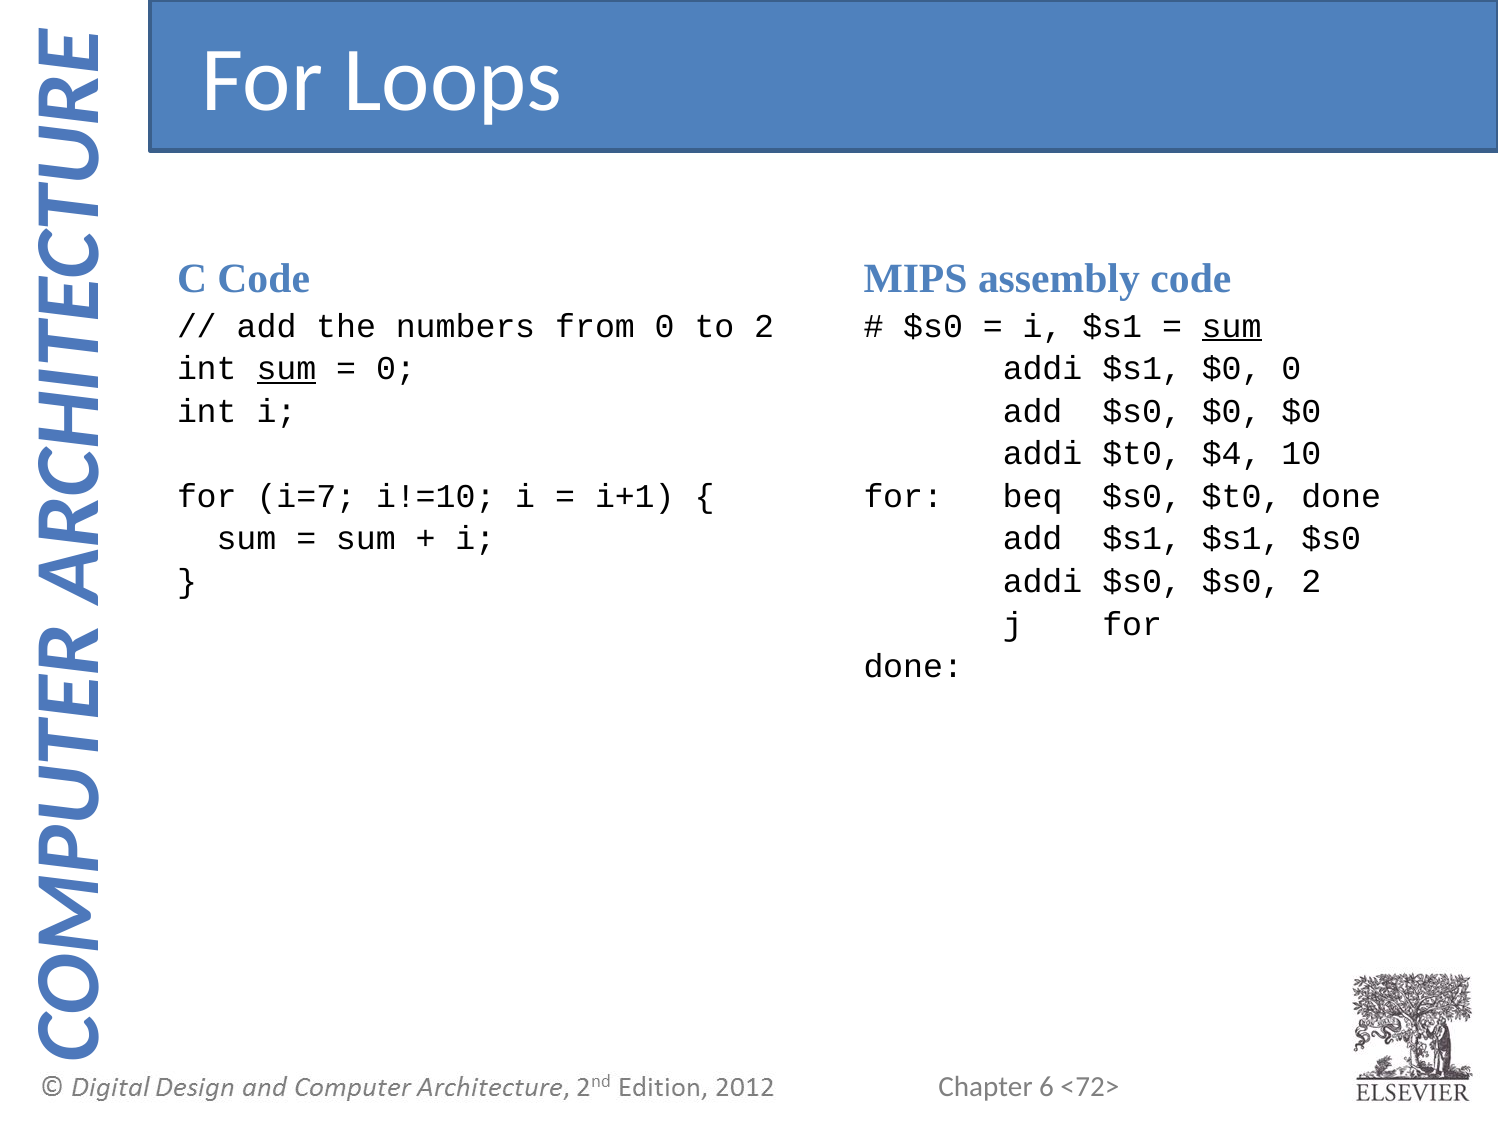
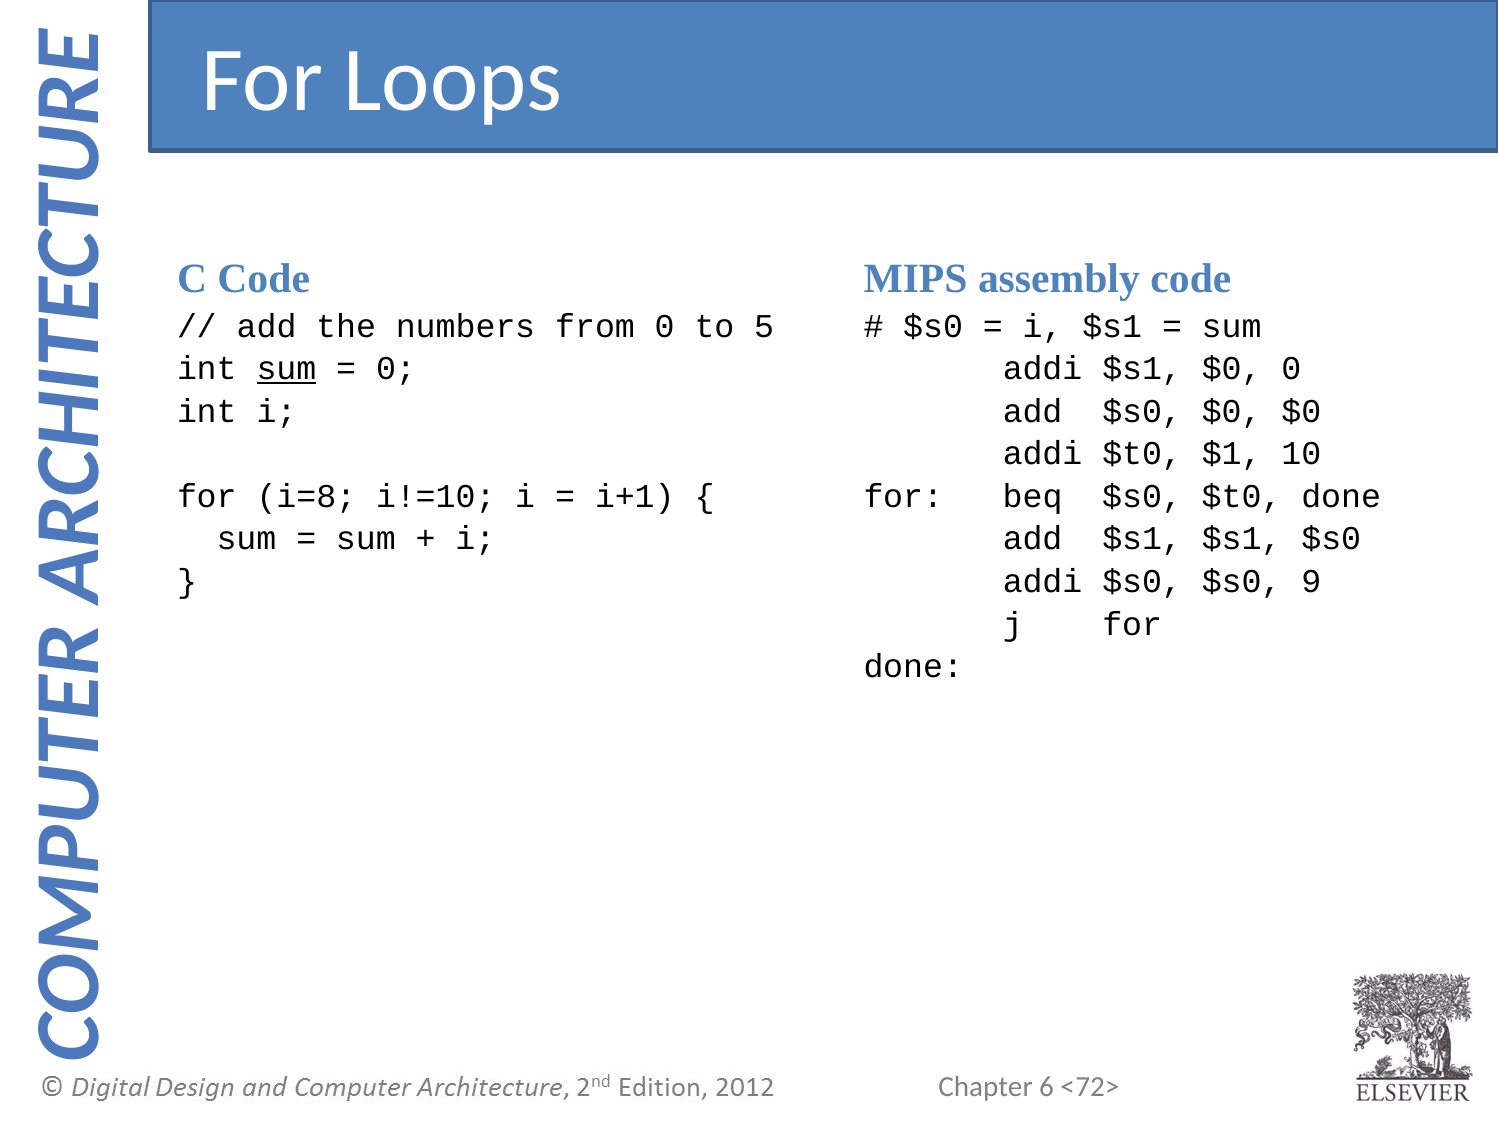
to 2: 2 -> 5
sum at (1232, 326) underline: present -> none
$4: $4 -> $1
i=7: i=7 -> i=8
$s0 2: 2 -> 9
